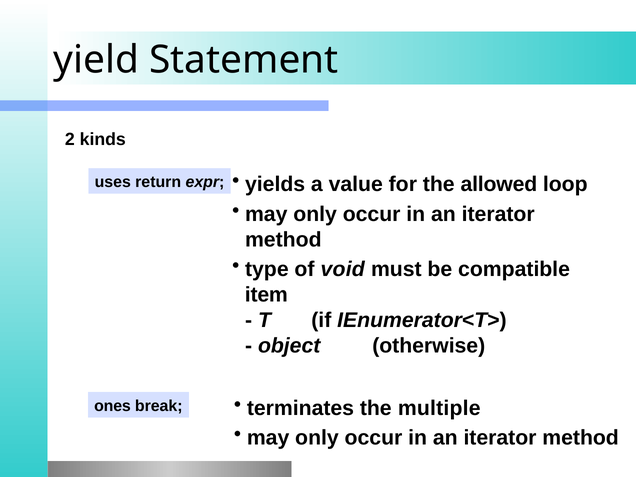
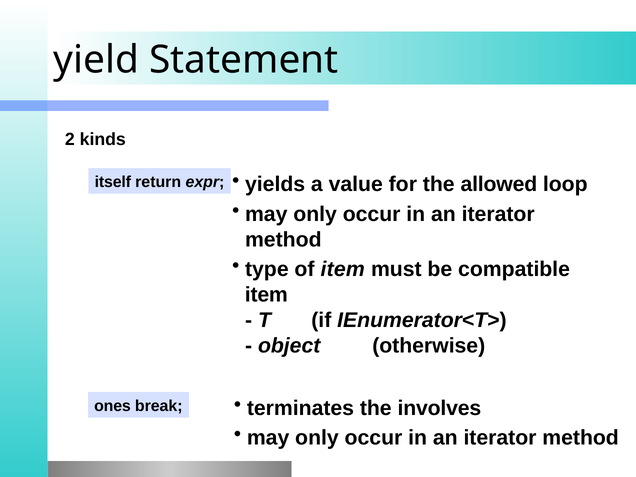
uses: uses -> itself
of void: void -> item
multiple: multiple -> involves
